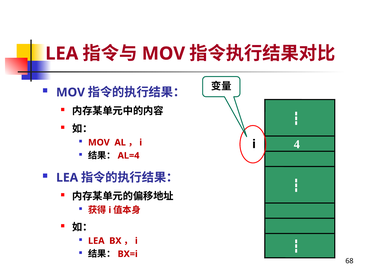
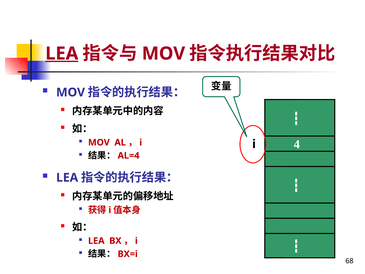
LEA at (62, 54) underline: none -> present
